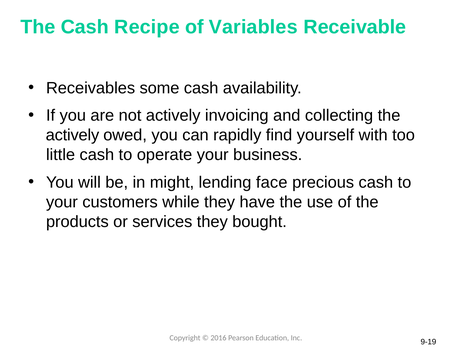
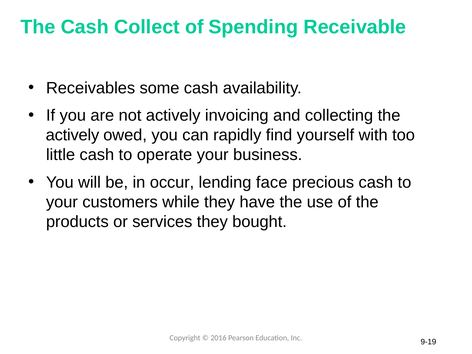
Recipe: Recipe -> Collect
Variables: Variables -> Spending
might: might -> occur
